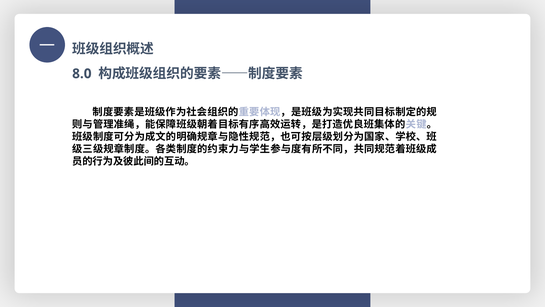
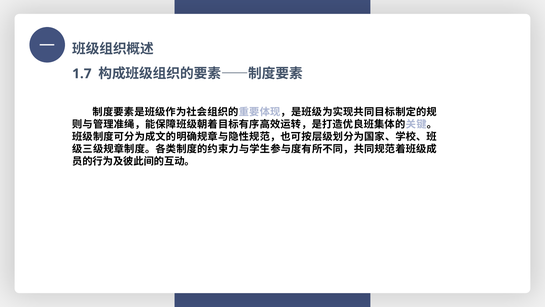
8.0: 8.0 -> 1.7
